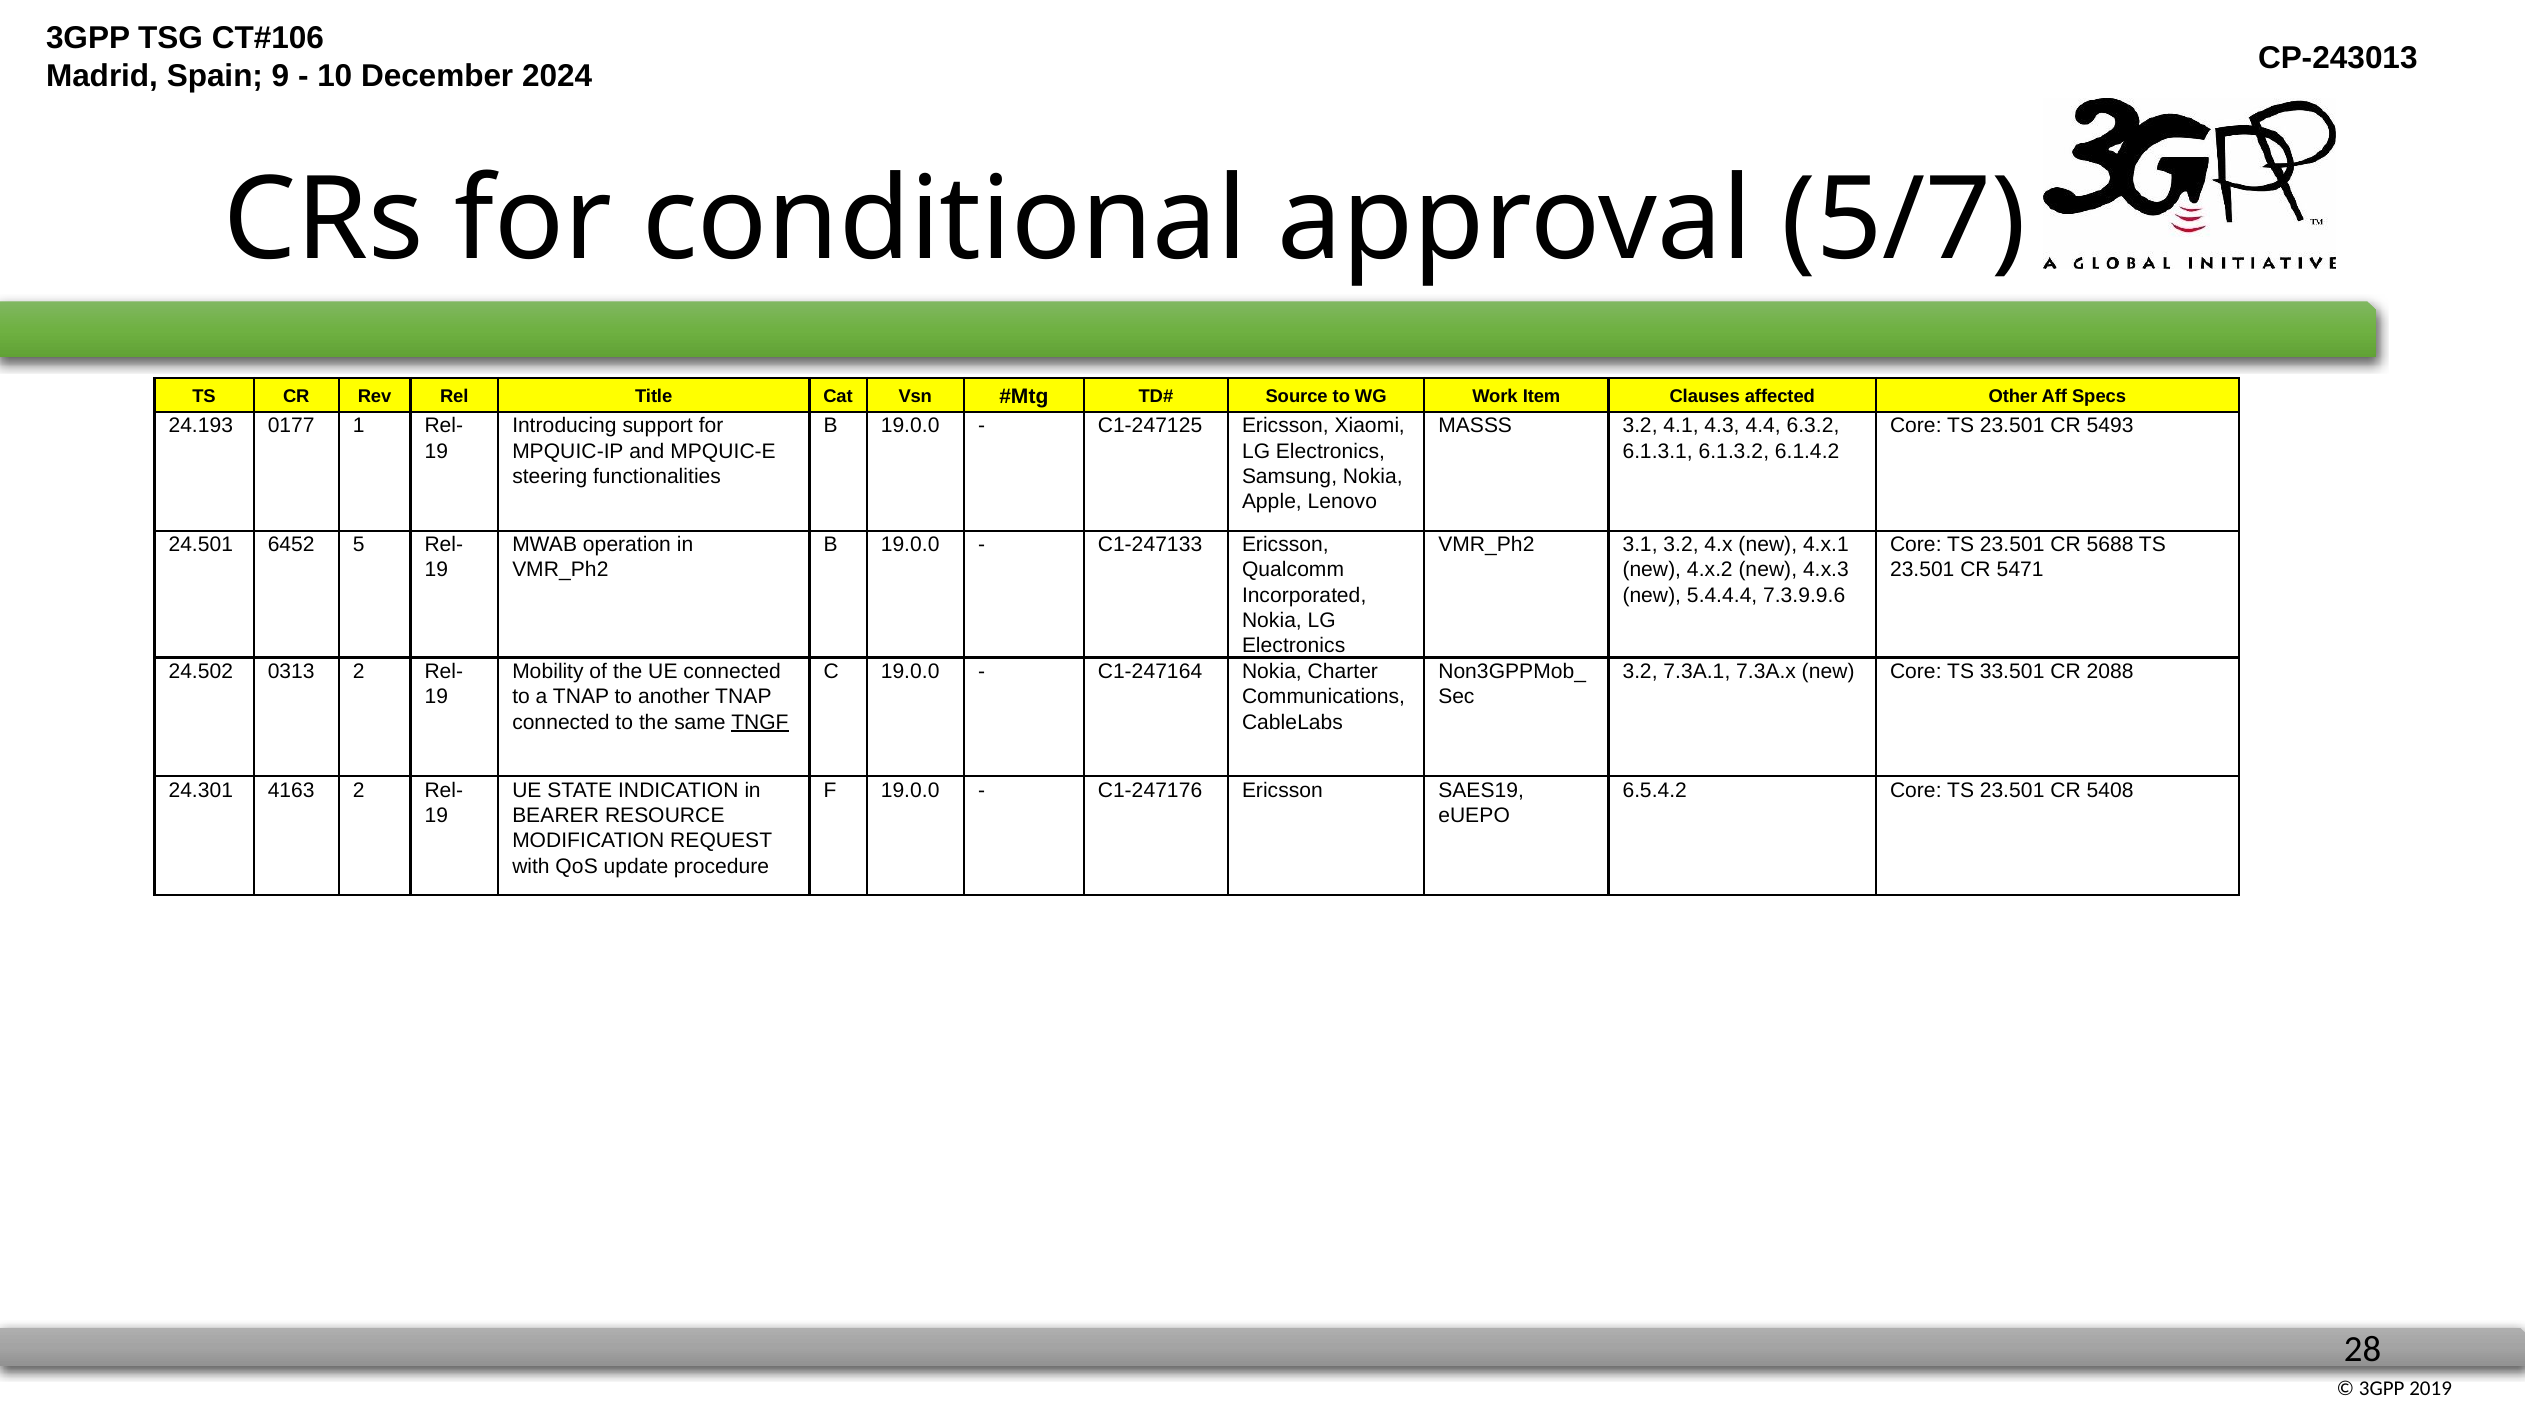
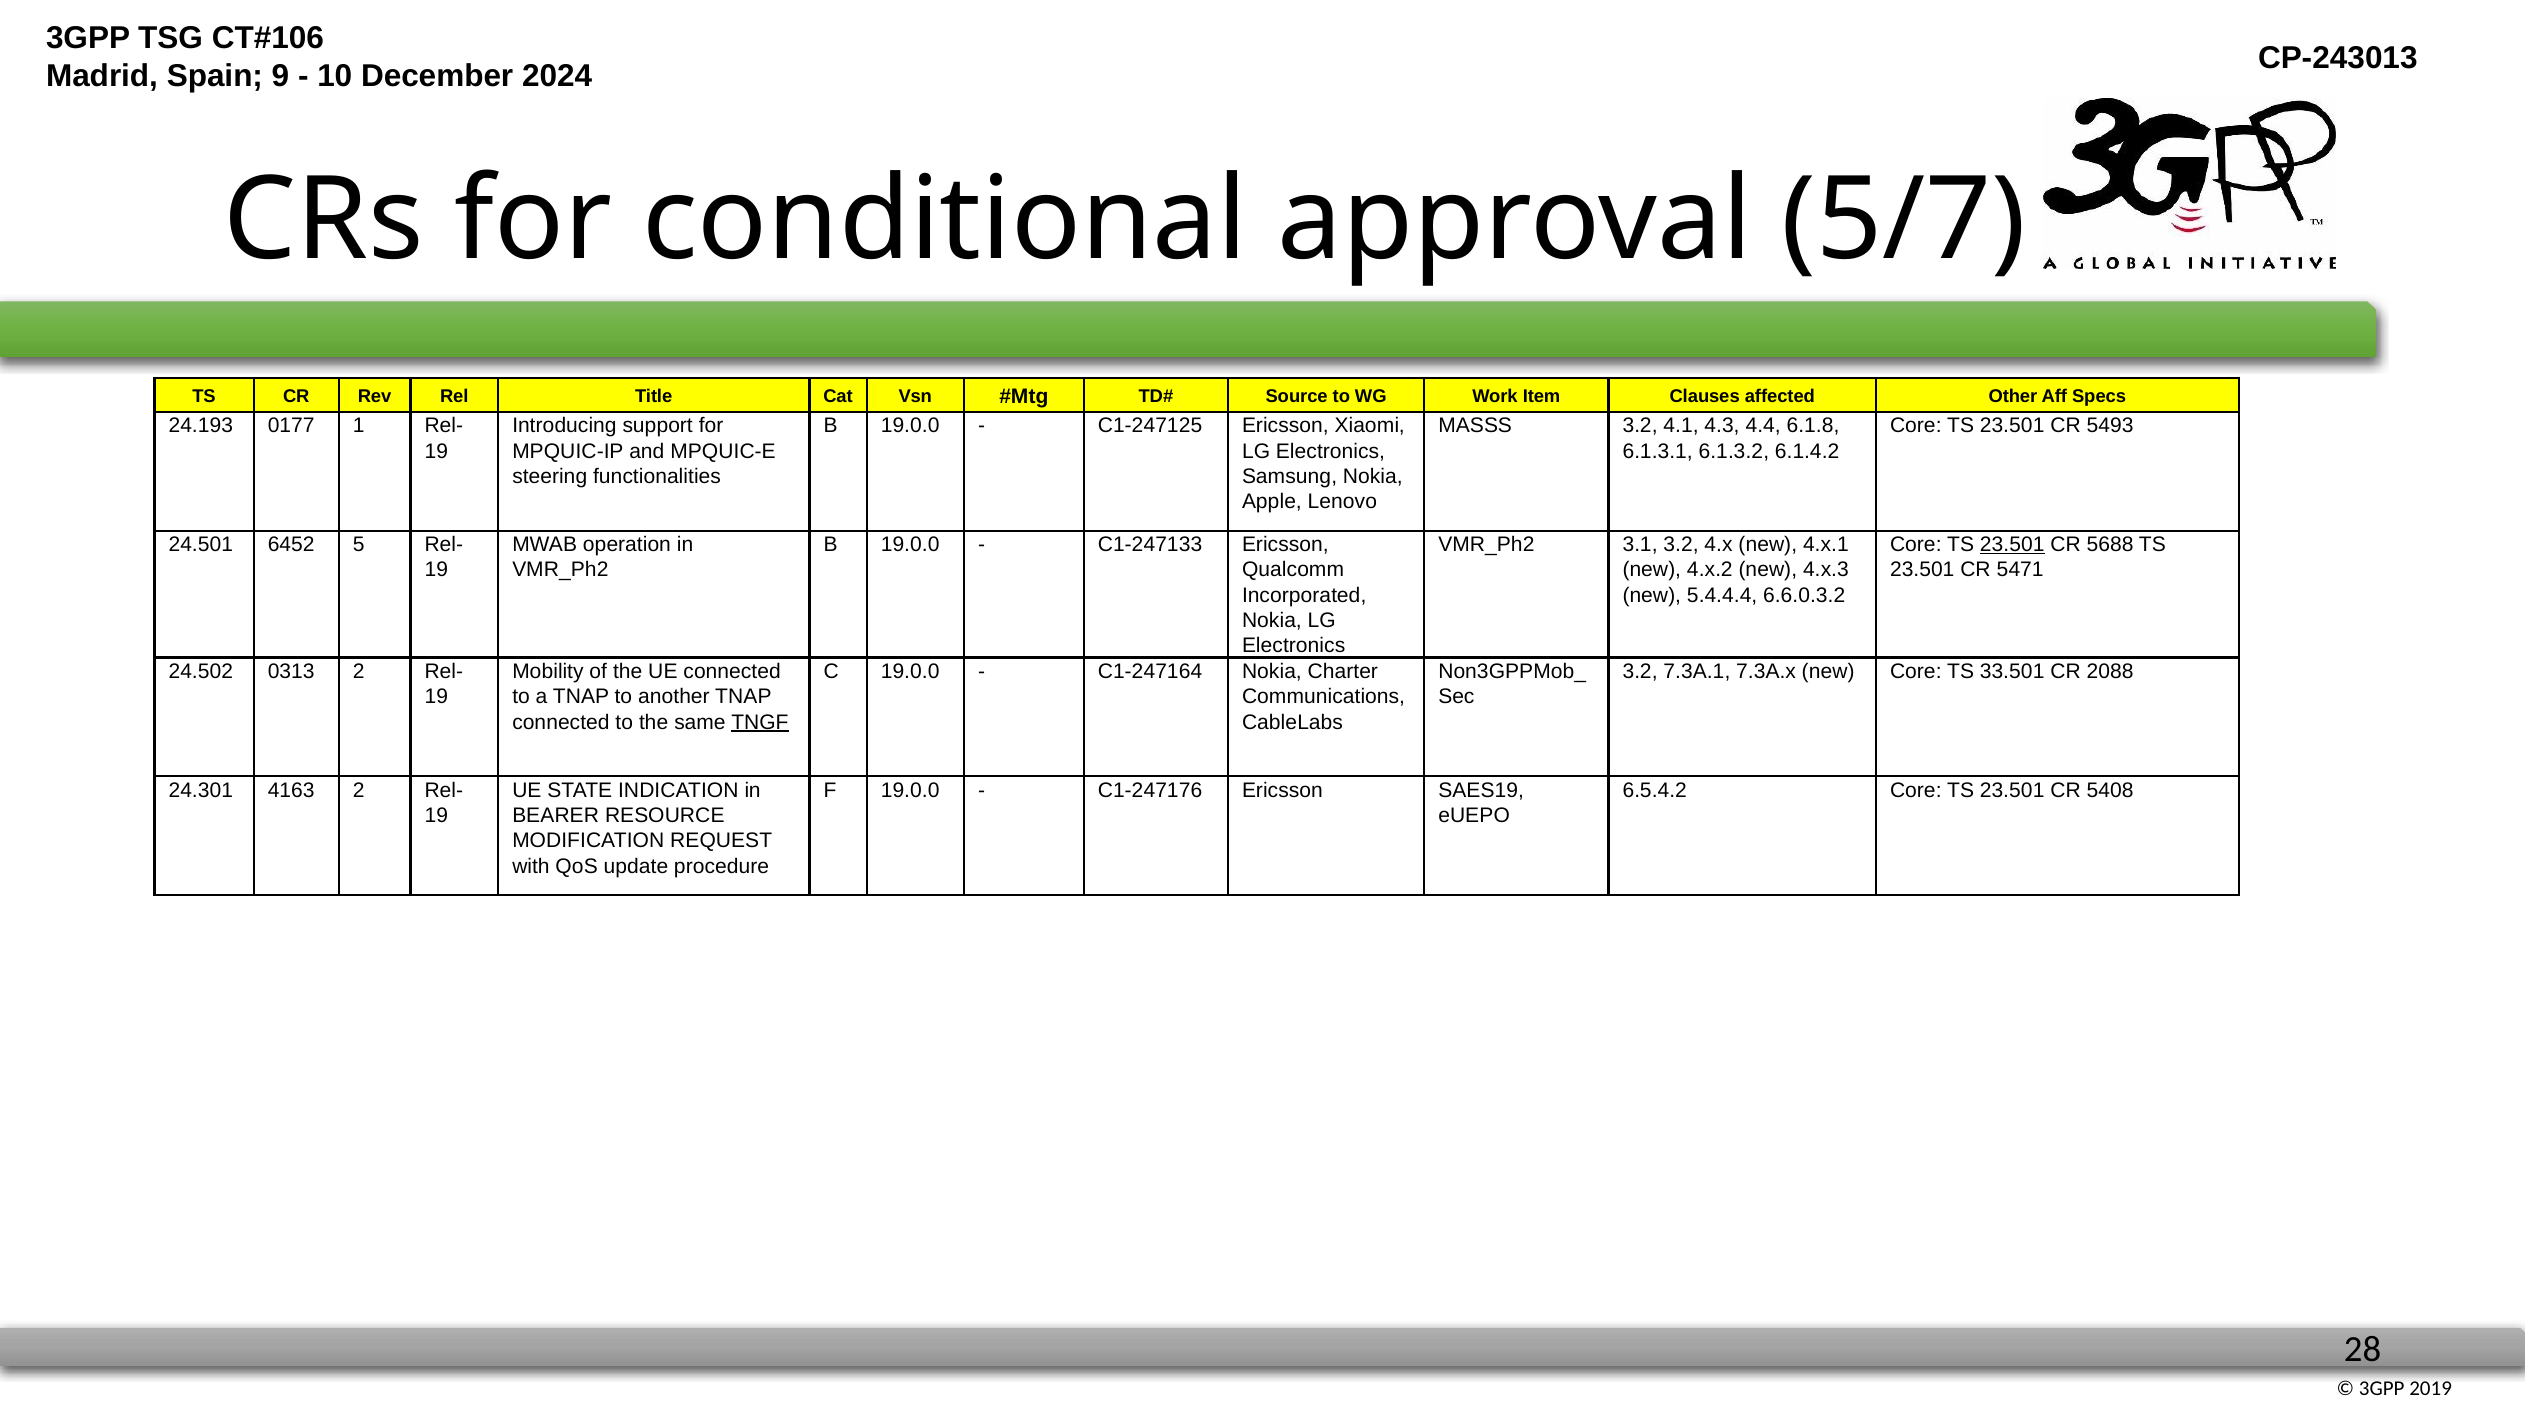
6.3.2: 6.3.2 -> 6.1.8
23.501 at (2012, 545) underline: none -> present
7.3.9.9.6: 7.3.9.9.6 -> 6.6.0.3.2
